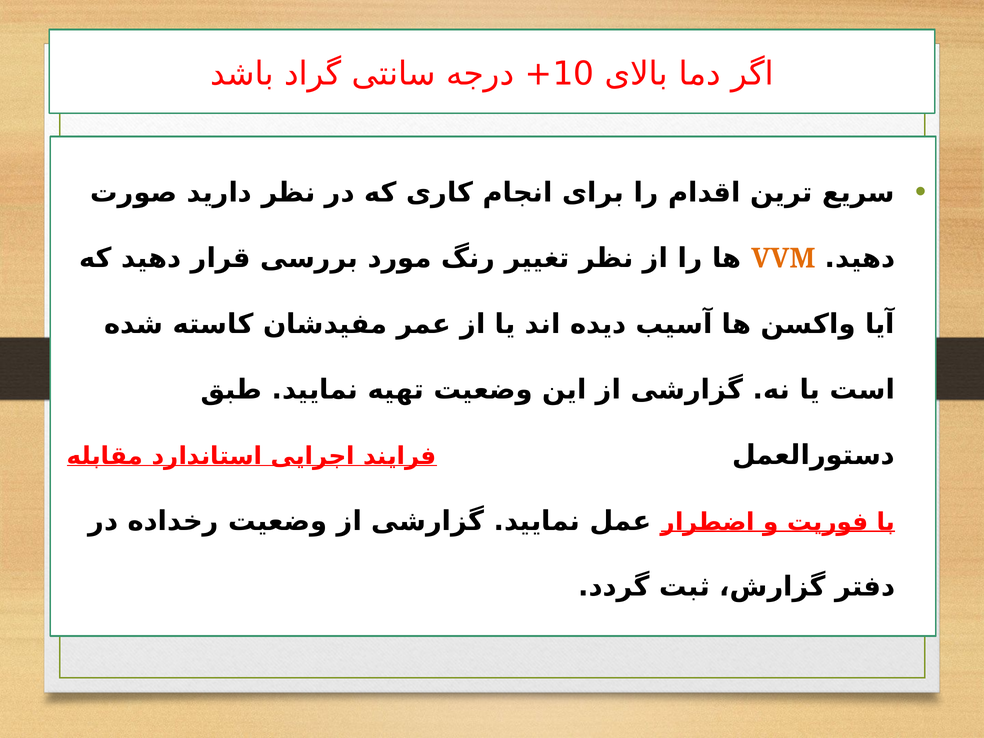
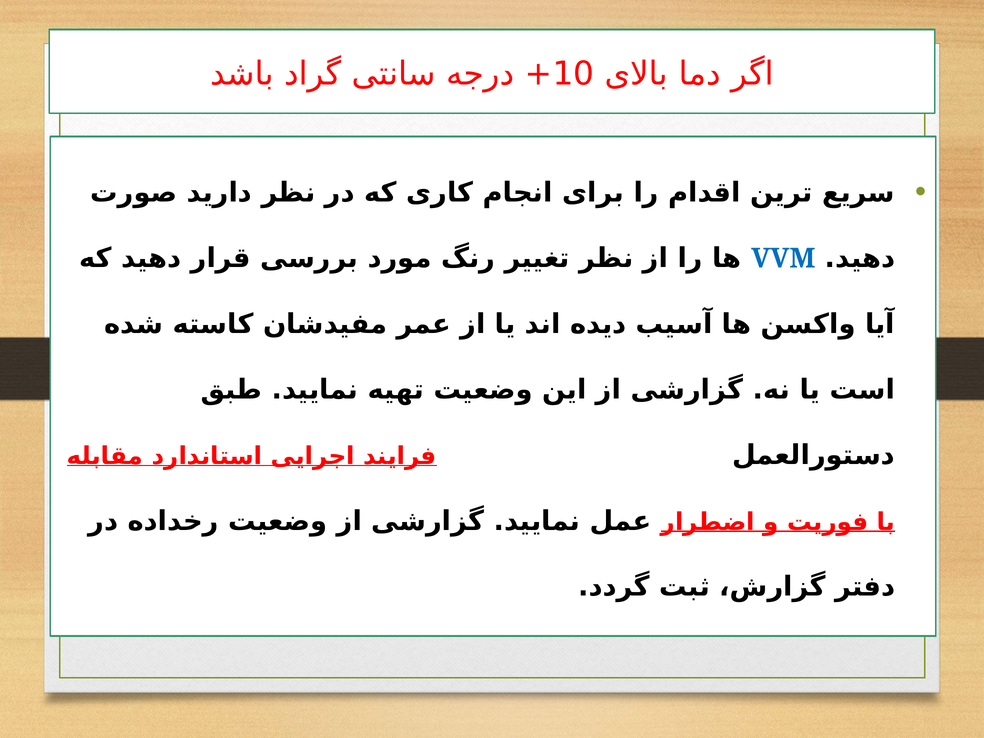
VVM colour: orange -> blue
